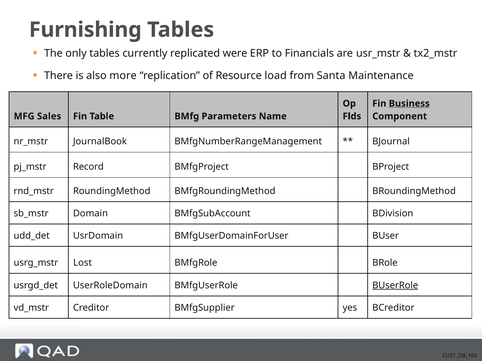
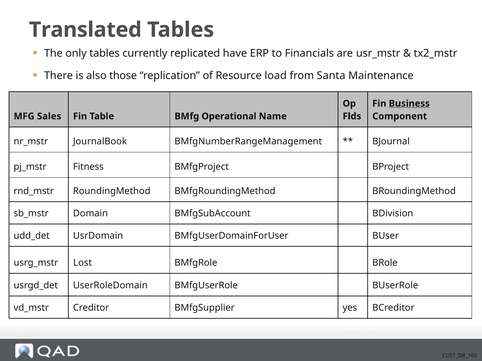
Furnishing: Furnishing -> Translated
were: were -> have
more: more -> those
Parameters: Parameters -> Operational
Record: Record -> Fitness
BUserRole underline: present -> none
